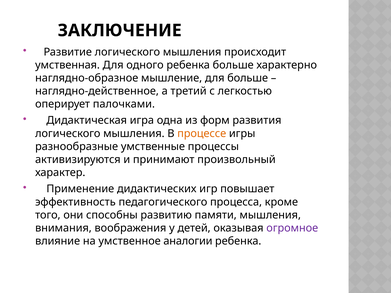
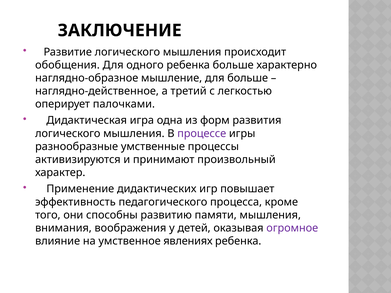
умственная: умственная -> обобщения
процессе colour: orange -> purple
аналогии: аналогии -> явлениях
